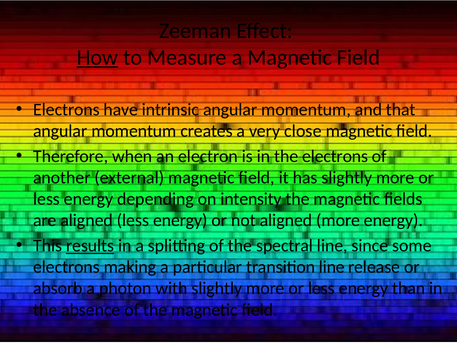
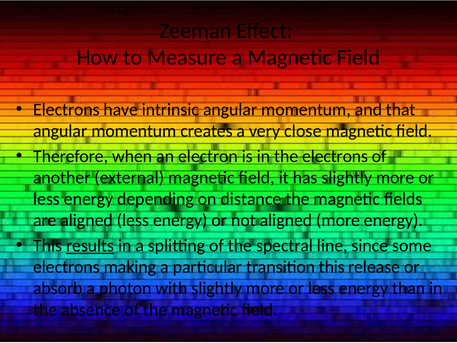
How underline: present -> none
intensity: intensity -> distance
transition line: line -> this
